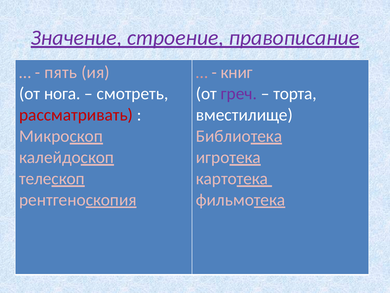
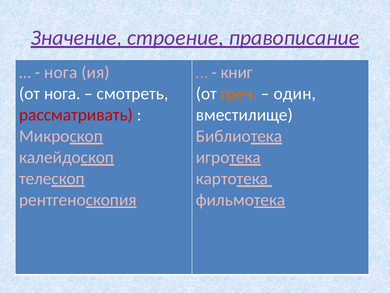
пять at (61, 72): пять -> нога
греч colour: purple -> orange
торта: торта -> один
